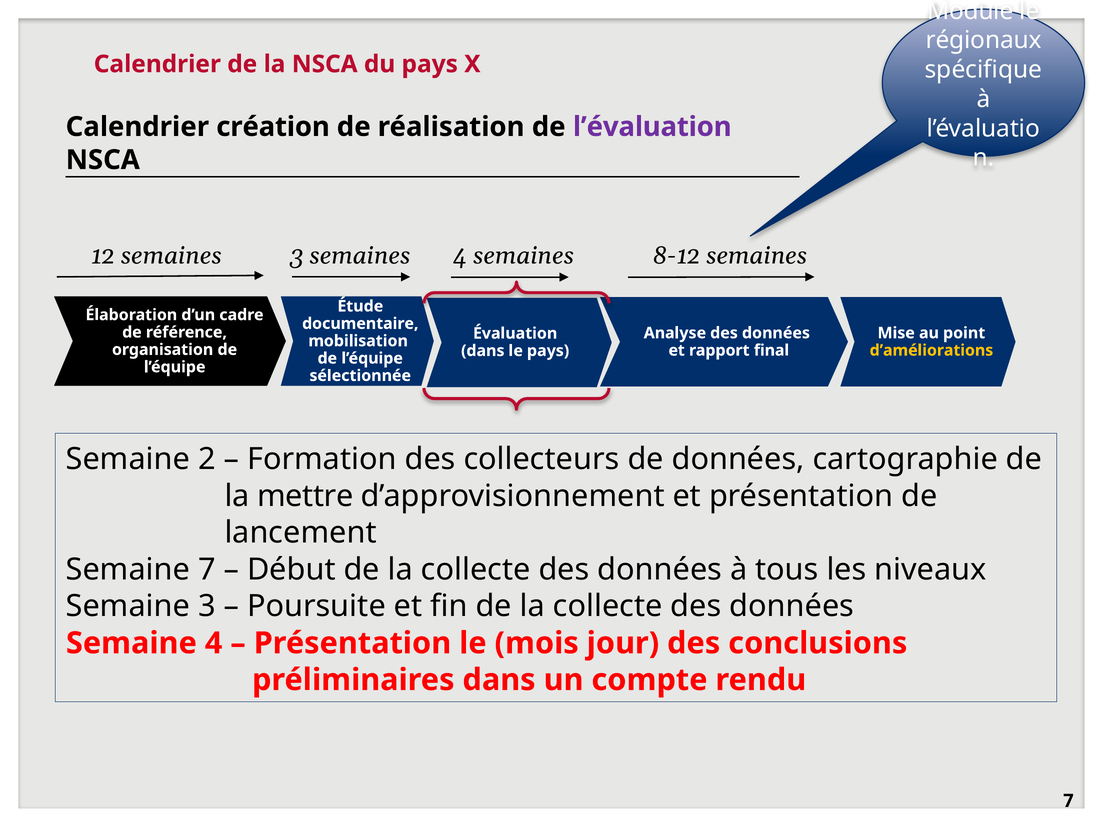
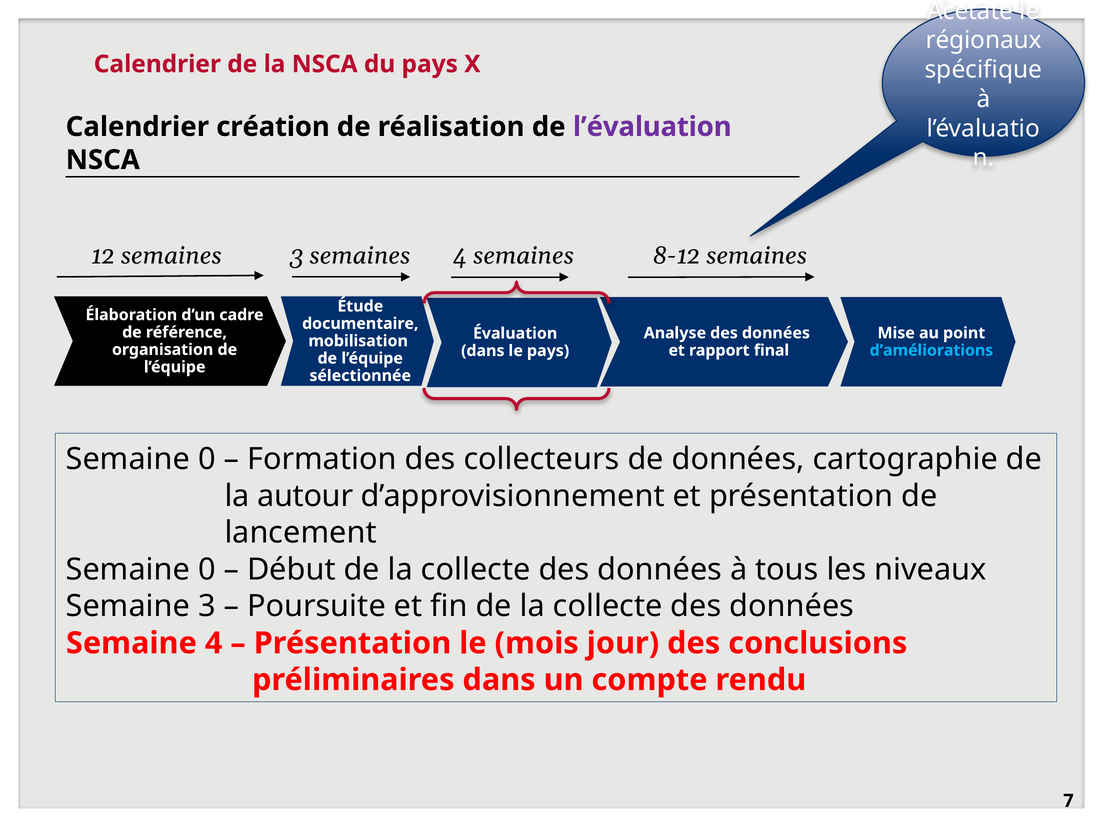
Module: Module -> Acétate
d’améliorations colour: yellow -> light blue
2 at (207, 459): 2 -> 0
mettre: mettre -> autour
7 at (207, 570): 7 -> 0
